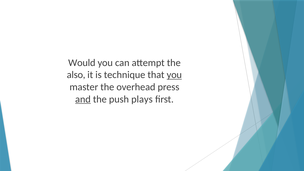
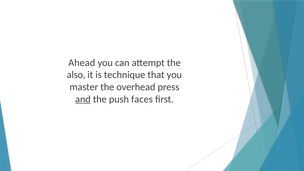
Would: Would -> Ahead
you at (174, 75) underline: present -> none
plays: plays -> faces
